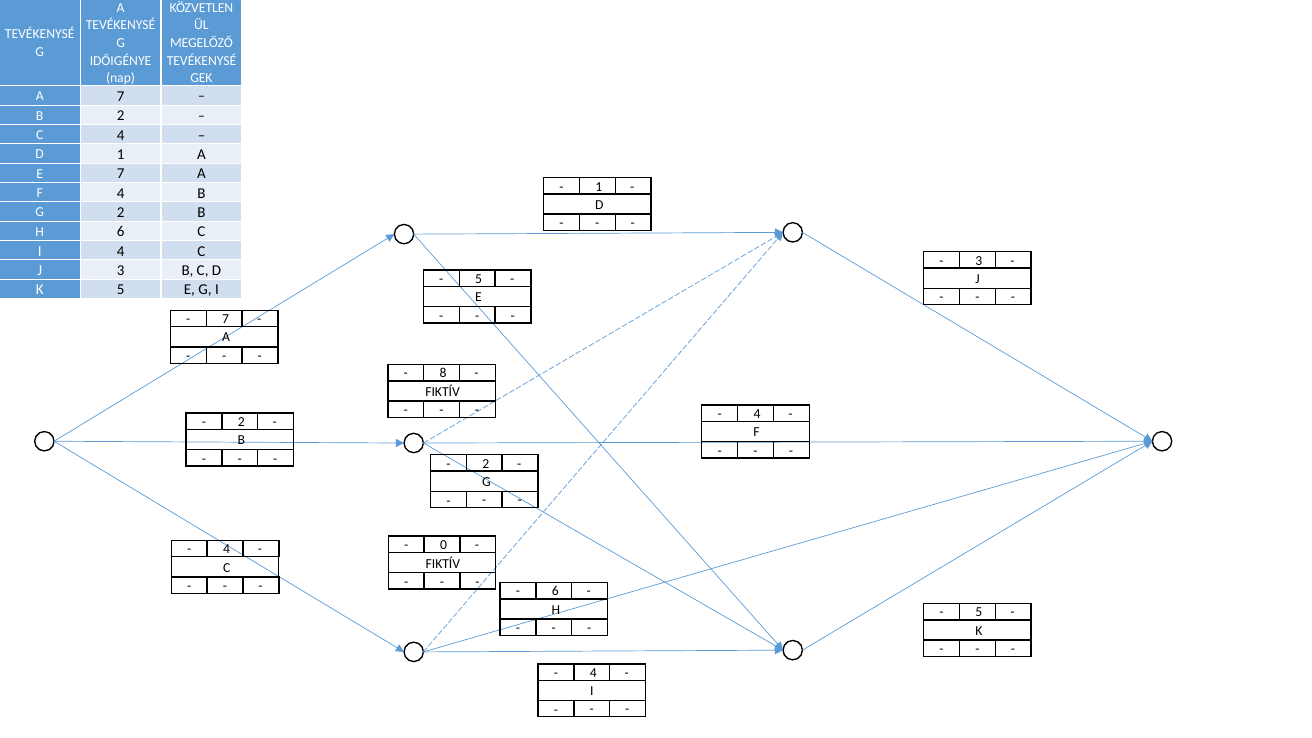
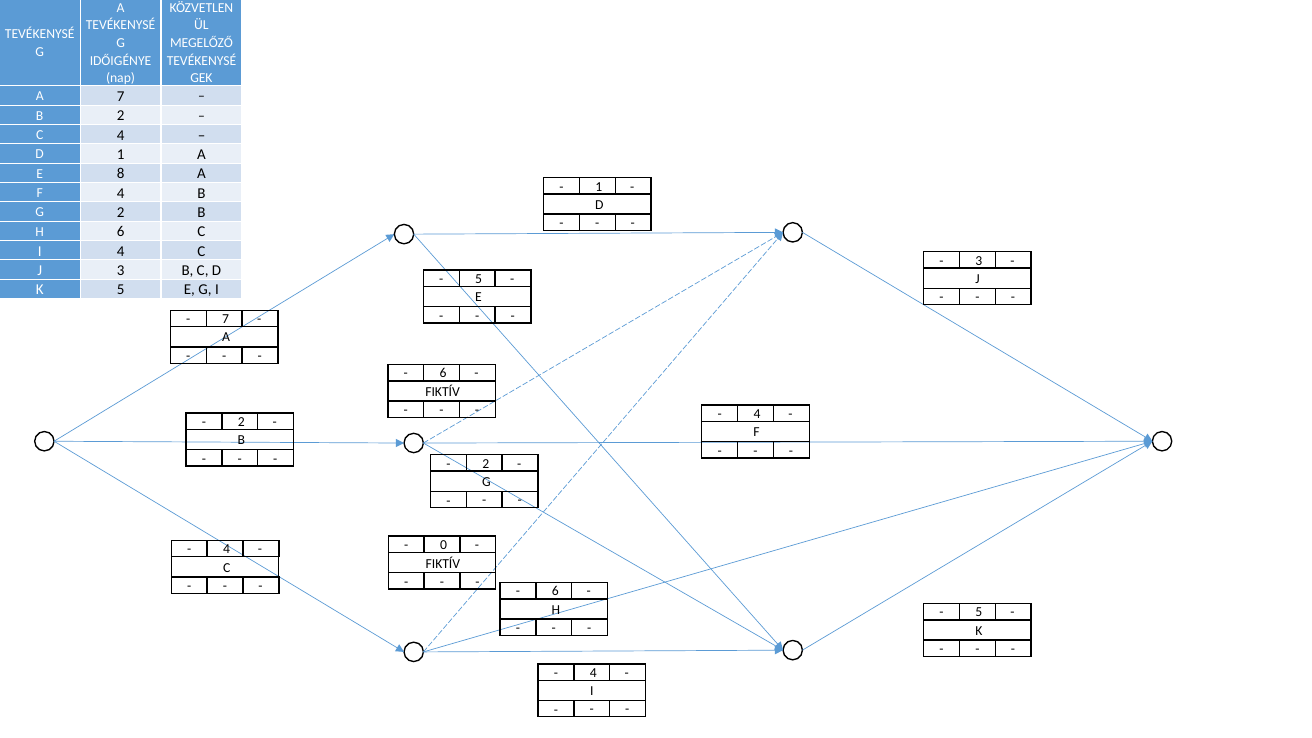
E 7: 7 -> 8
8 at (443, 373): 8 -> 6
